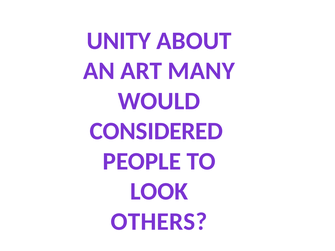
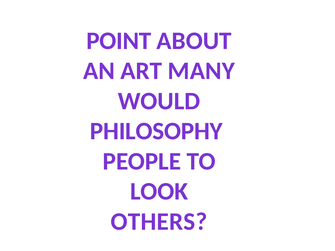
UNITY: UNITY -> POINT
CONSIDERED: CONSIDERED -> PHILOSOPHY
